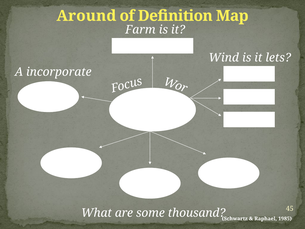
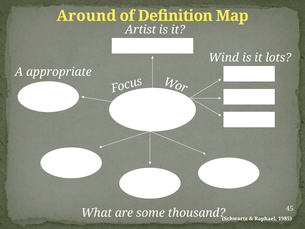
Farm: Farm -> Artist
lets: lets -> lots
incorporate: incorporate -> appropriate
